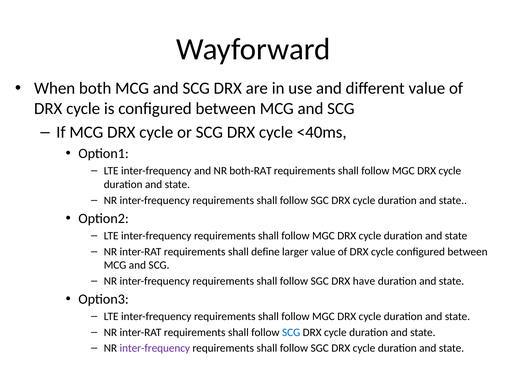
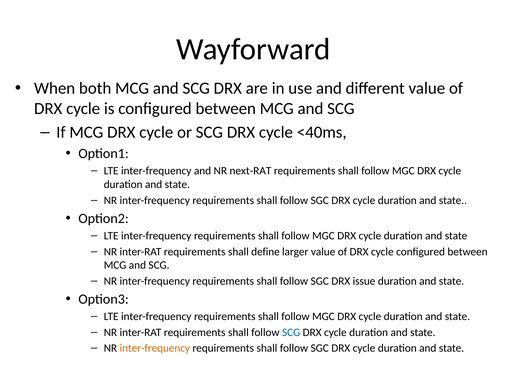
both-RAT: both-RAT -> next-RAT
have: have -> issue
inter-frequency at (155, 347) colour: purple -> orange
